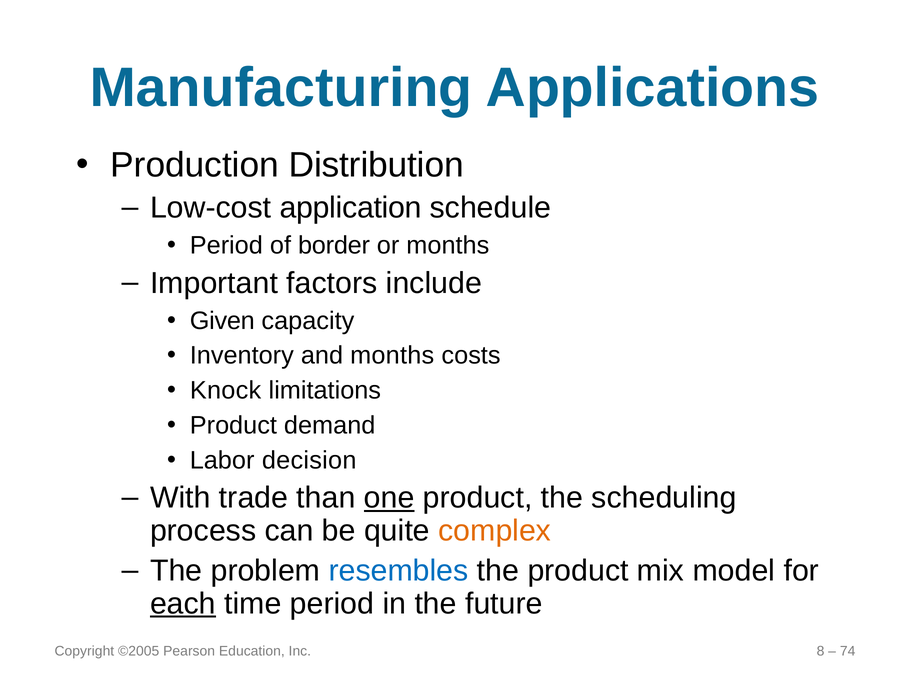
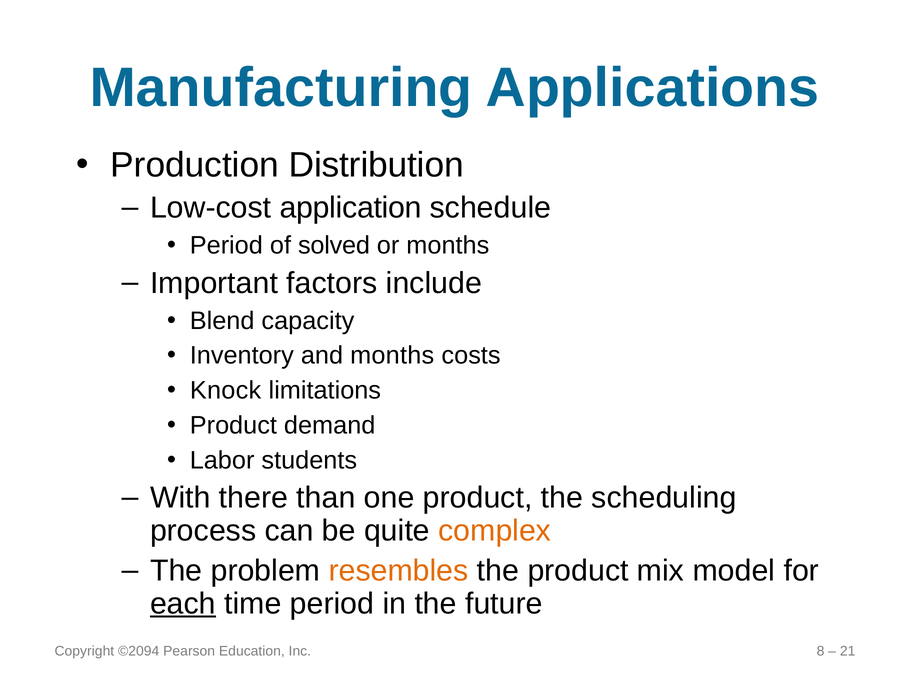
border: border -> solved
Given: Given -> Blend
decision: decision -> students
trade: trade -> there
one underline: present -> none
resembles colour: blue -> orange
©2005: ©2005 -> ©2094
74: 74 -> 21
